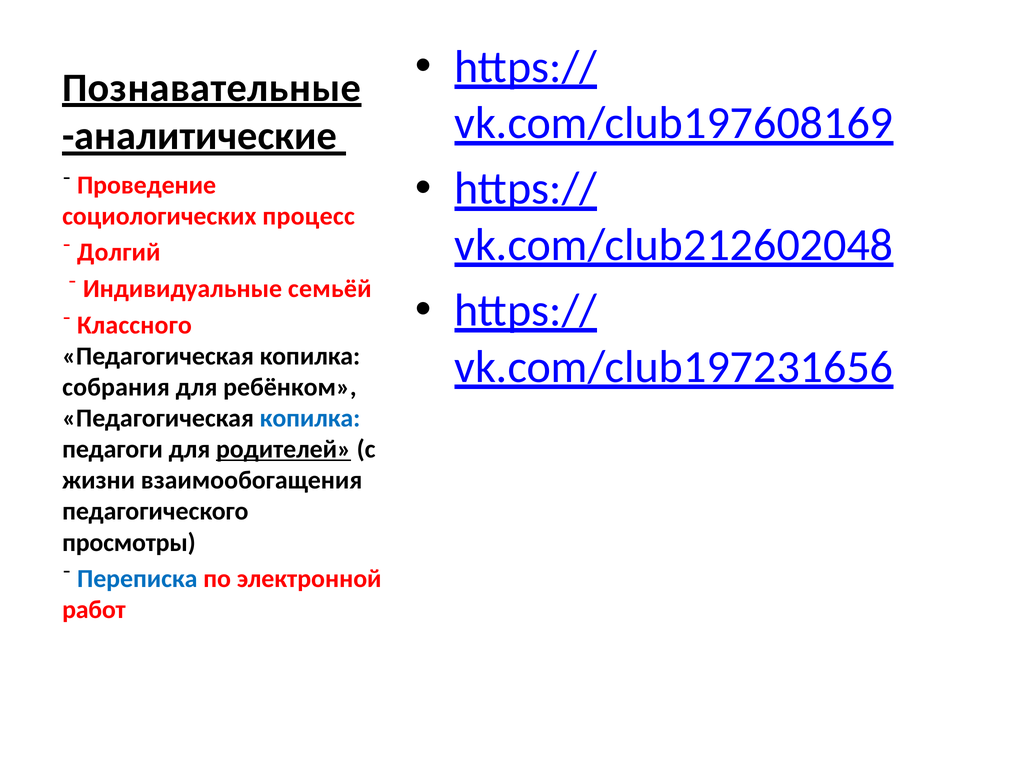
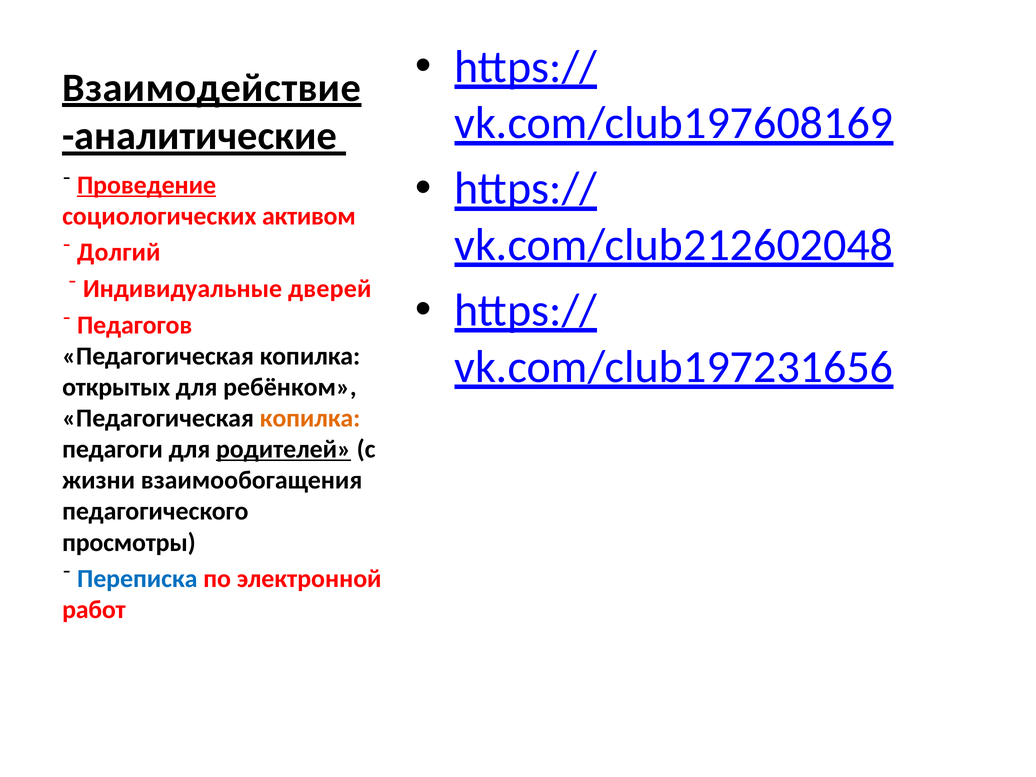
Познавательные: Познавательные -> Взаимодействие
Проведение underline: none -> present
процесс: процесс -> активом
семьёй: семьёй -> дверей
Классного: Классного -> Педагогов
собрания: собрания -> открытых
копилка at (310, 418) colour: blue -> orange
